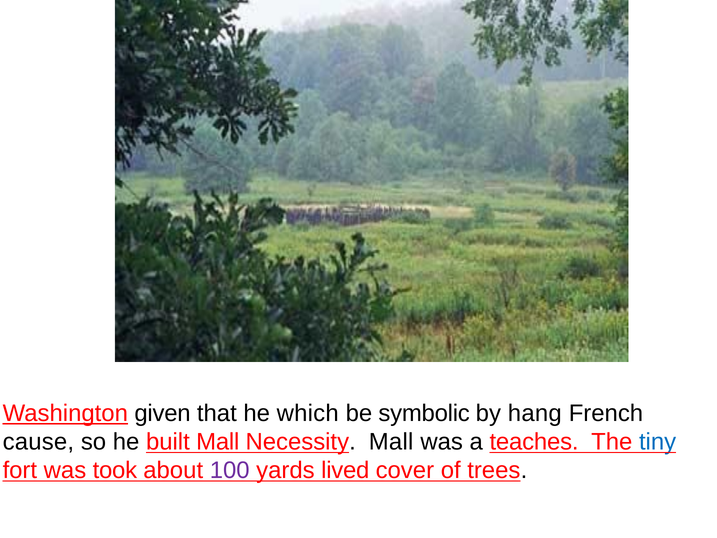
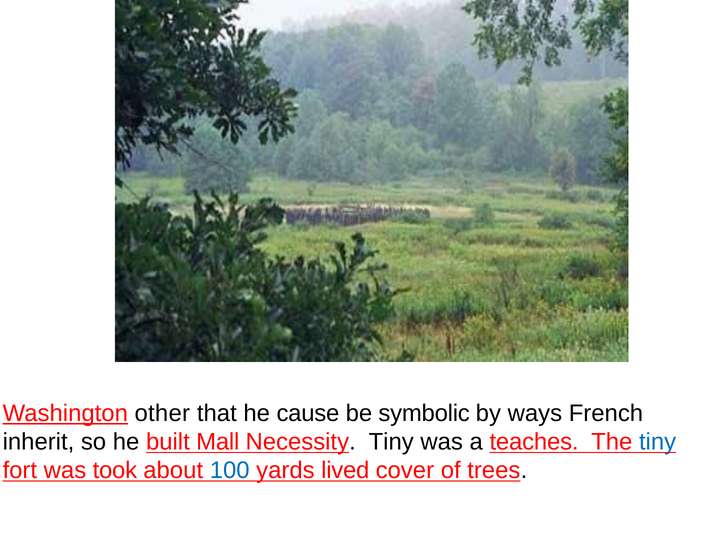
given: given -> other
which: which -> cause
hang: hang -> ways
cause: cause -> inherit
Necessity Mall: Mall -> Tiny
100 colour: purple -> blue
